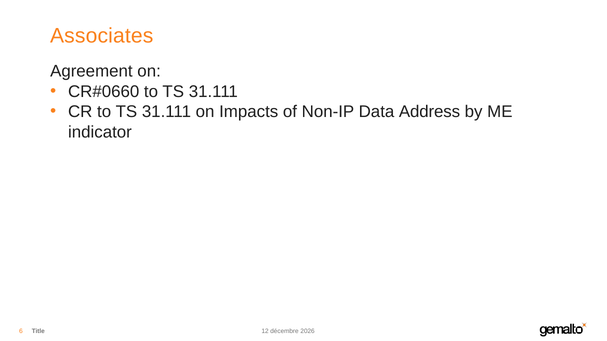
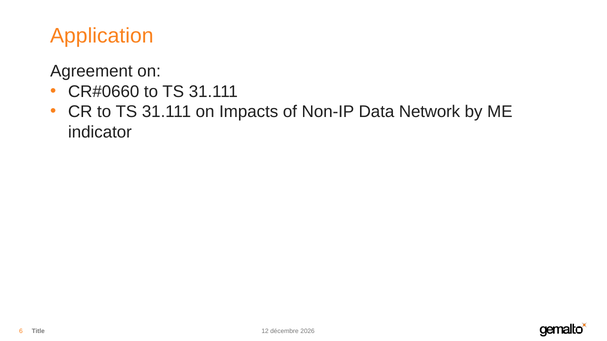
Associates: Associates -> Application
Address: Address -> Network
